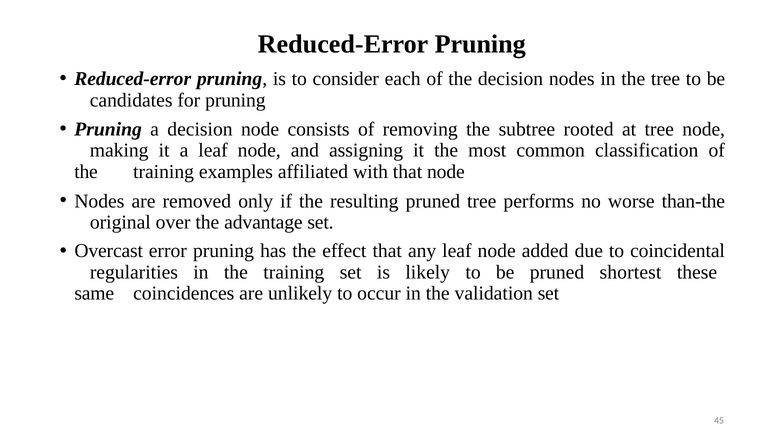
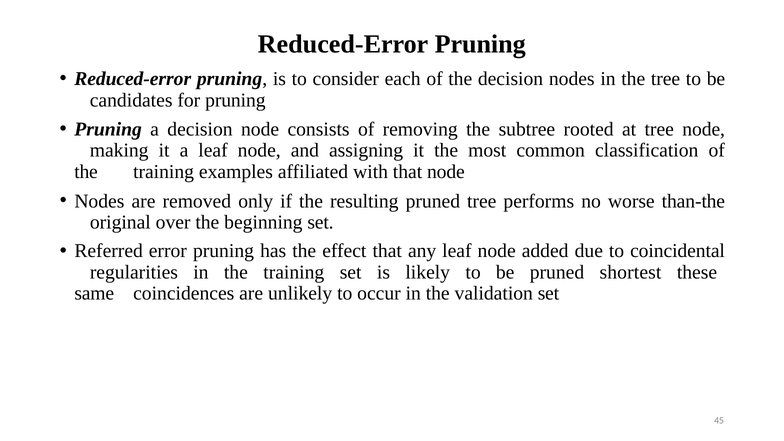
advantage: advantage -> beginning
Overcast: Overcast -> Referred
